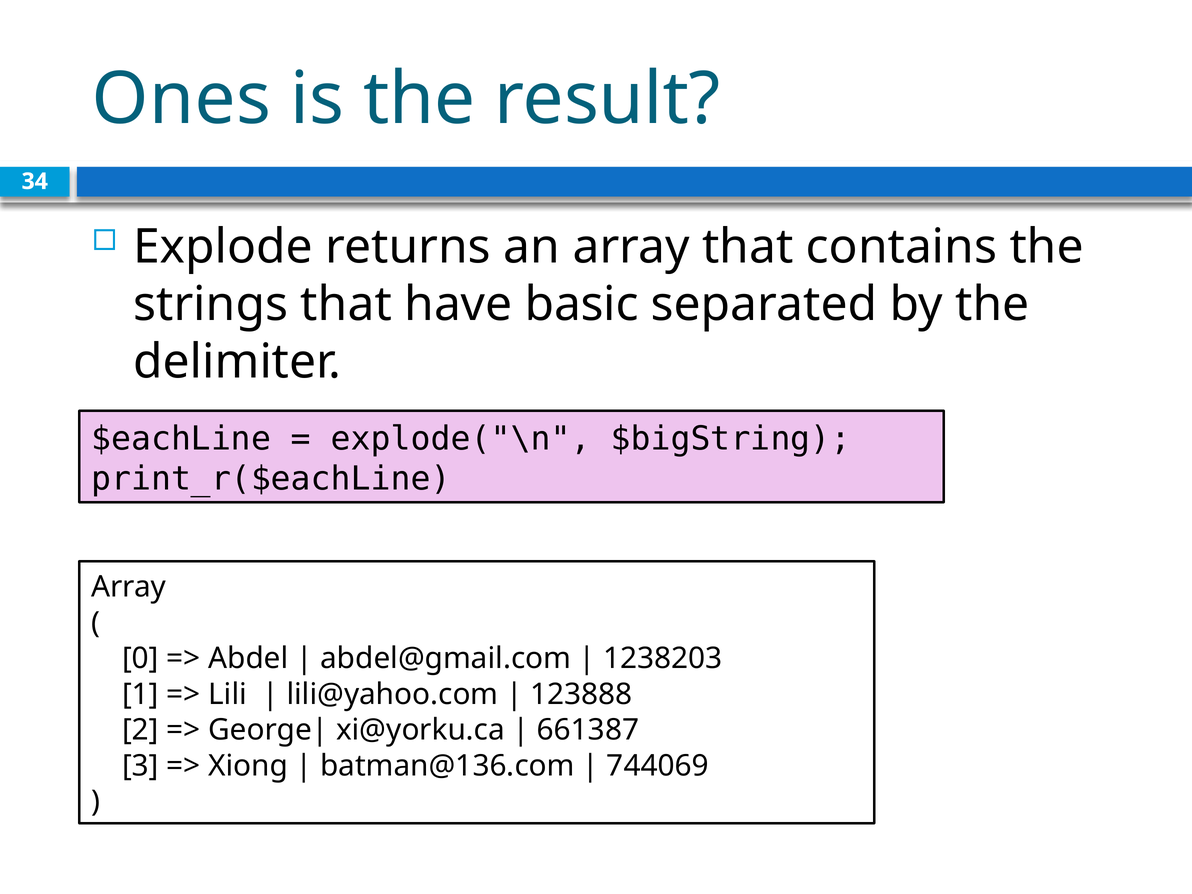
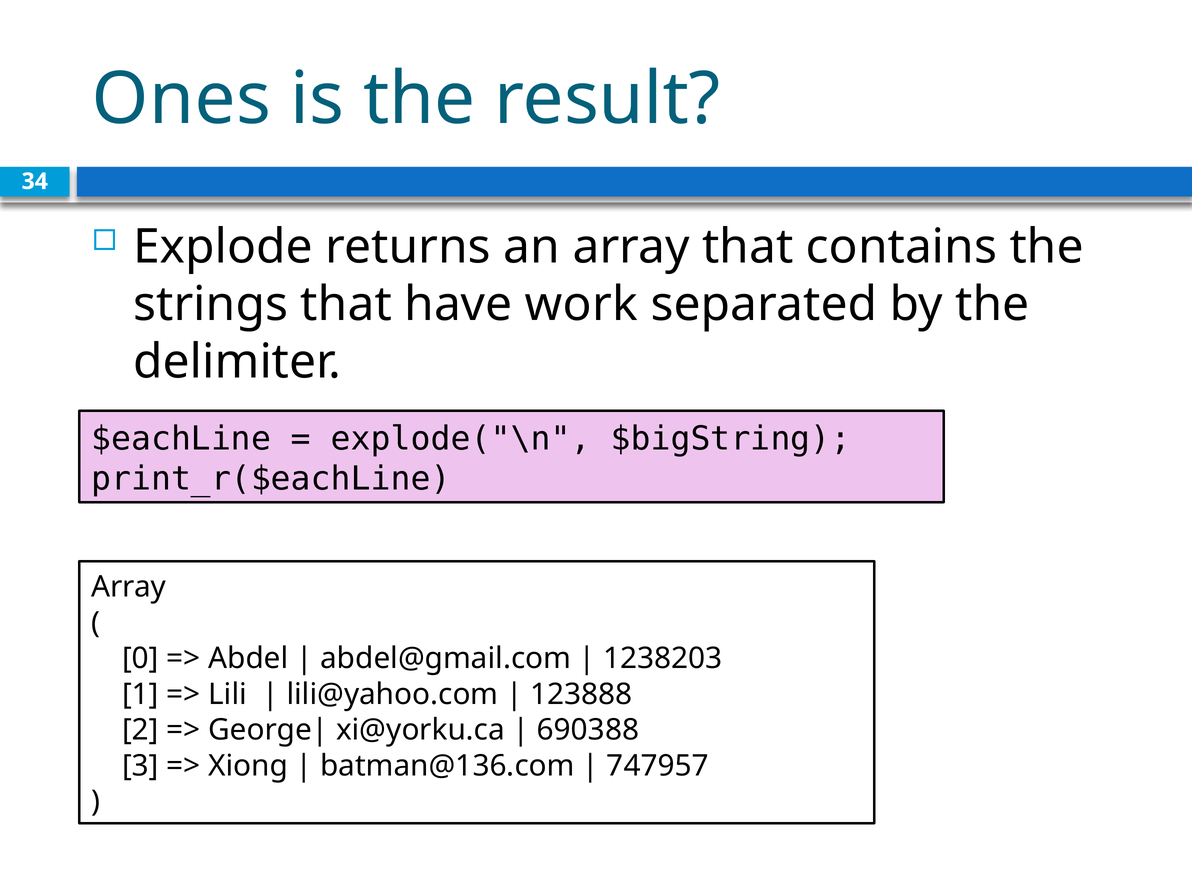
basic: basic -> work
661387: 661387 -> 690388
744069: 744069 -> 747957
